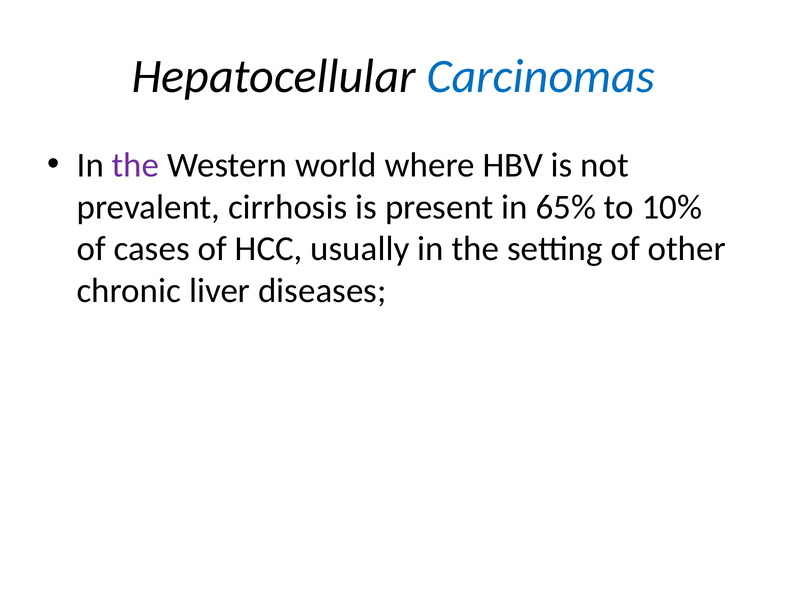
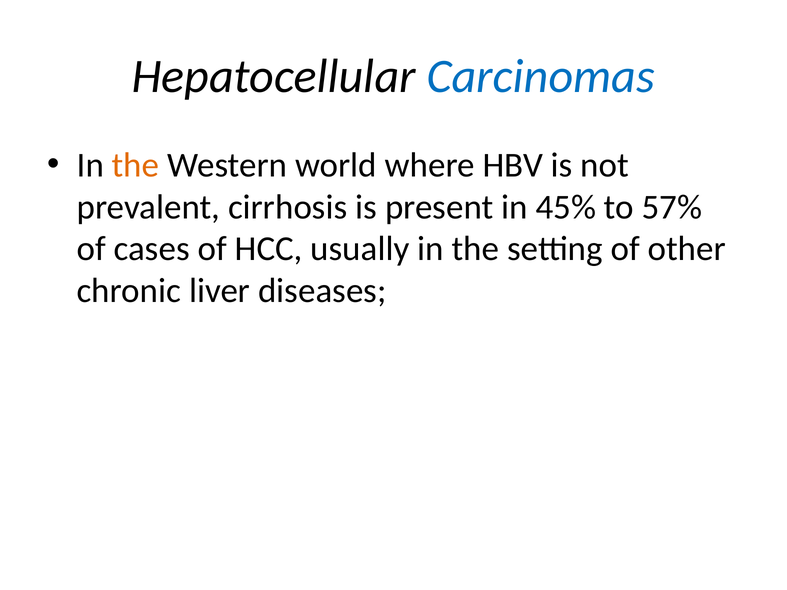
the at (135, 165) colour: purple -> orange
65%: 65% -> 45%
10%: 10% -> 57%
